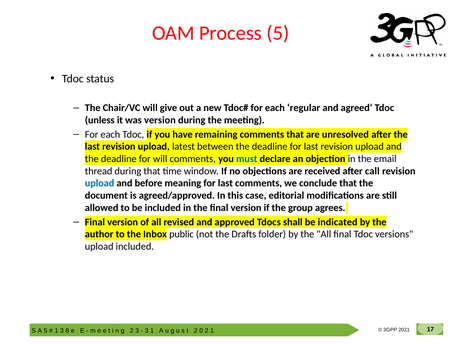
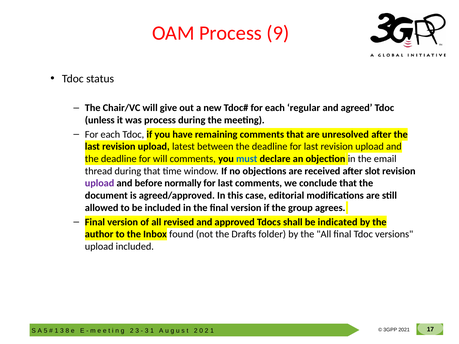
Process 5: 5 -> 9
was version: version -> process
call: call -> slot
upload at (100, 183) colour: blue -> purple
meaning: meaning -> normally
public: public -> found
